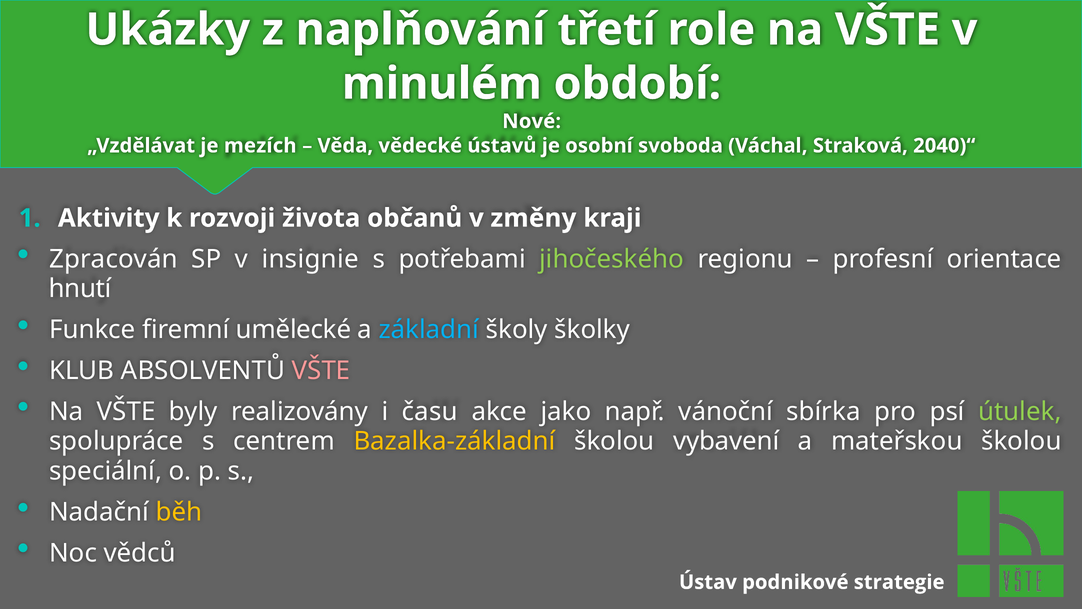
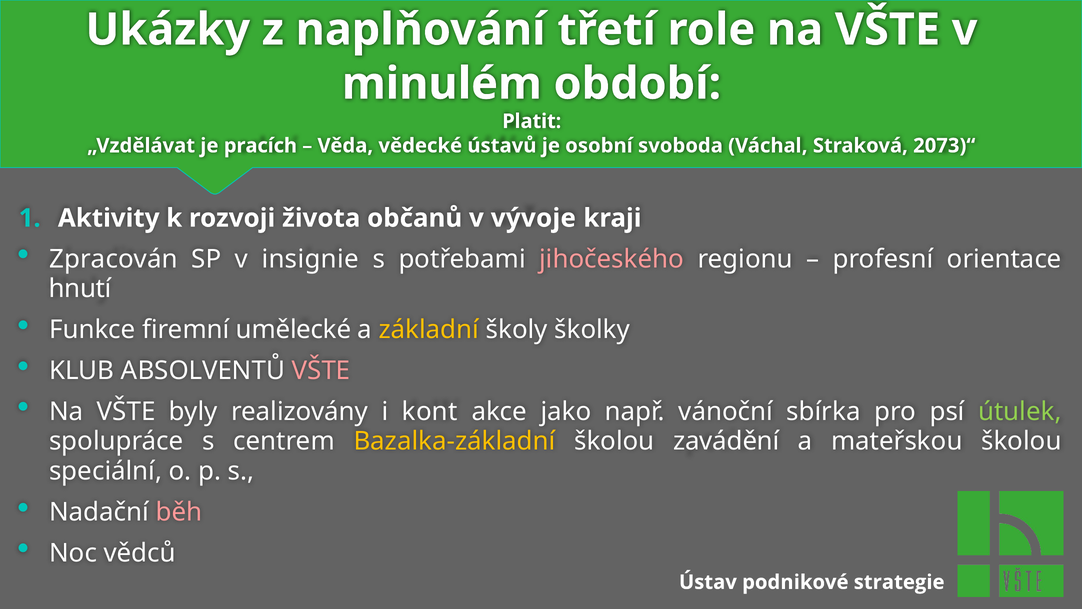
Nové: Nové -> Platit
mezích: mezích -> pracích
2040)“: 2040)“ -> 2073)“
změny: změny -> vývoje
jihočeského colour: light green -> pink
základní colour: light blue -> yellow
času: času -> kont
vybavení: vybavení -> zavádění
běh colour: yellow -> pink
